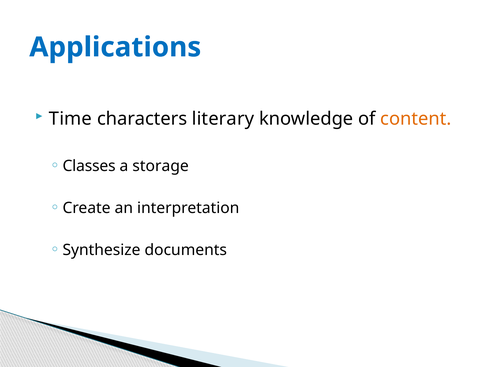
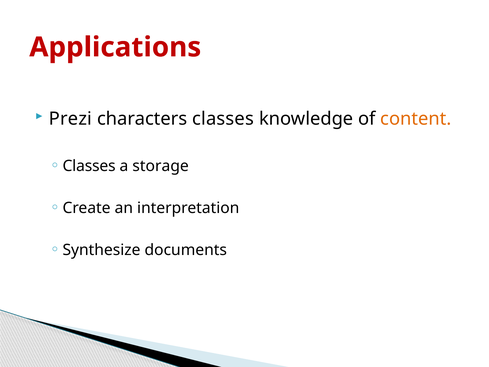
Applications colour: blue -> red
Time: Time -> Prezi
characters literary: literary -> classes
